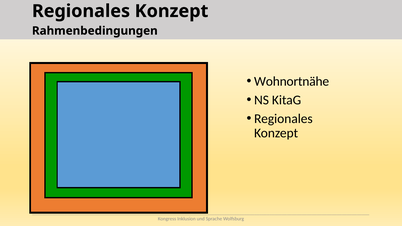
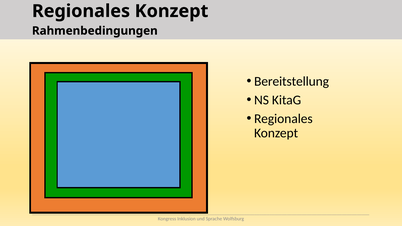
Wohnortnähe: Wohnortnähe -> Bereitstellung
